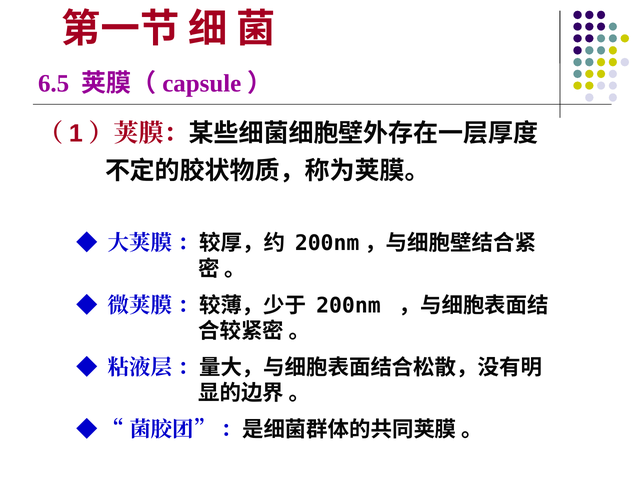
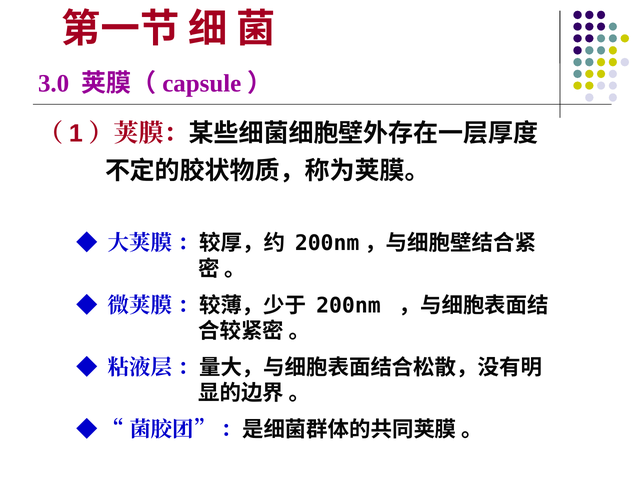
6.5: 6.5 -> 3.0
